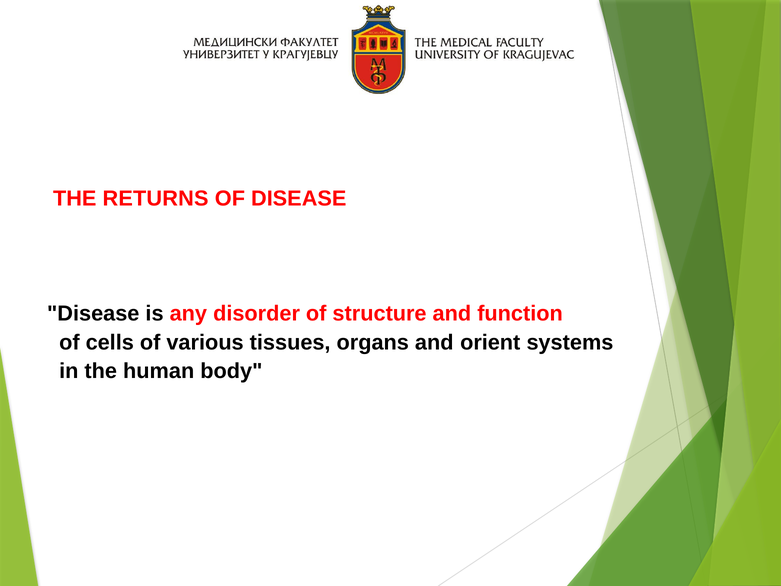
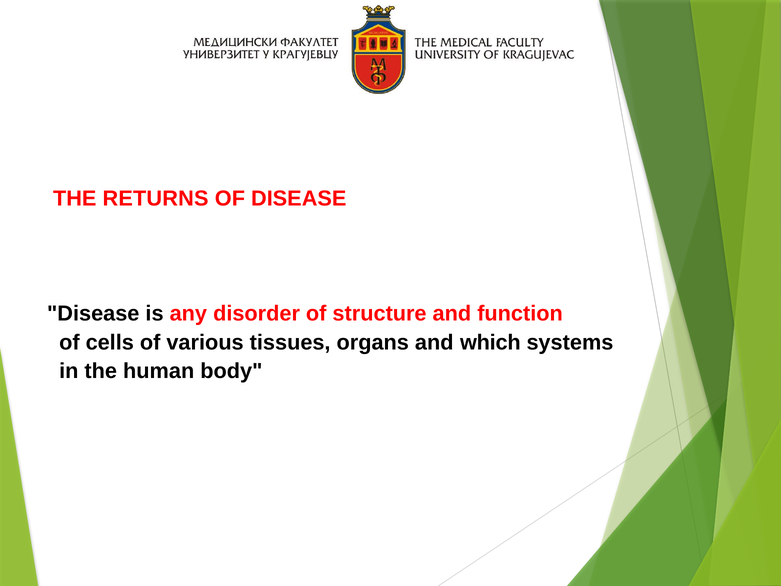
orient: orient -> which
